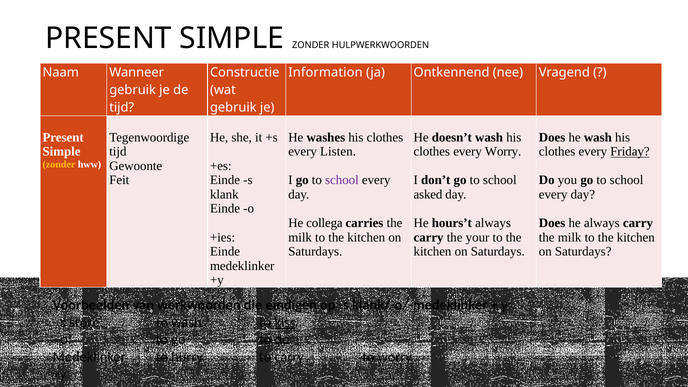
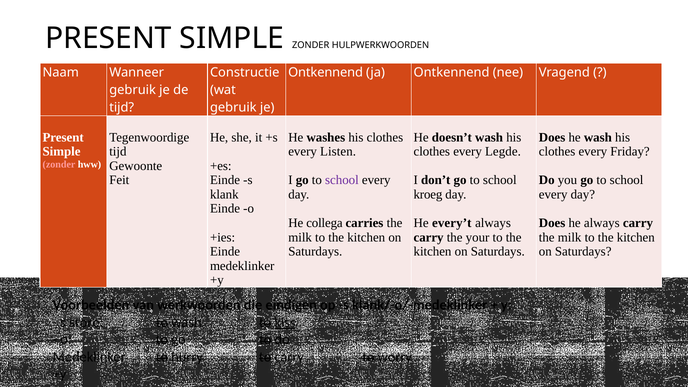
Information at (325, 73): Information -> Ontkennend
every Worry: Worry -> Legde
Friday underline: present -> none
zonder at (59, 164) colour: yellow -> pink
asked: asked -> kroeg
hours’t: hours’t -> every’t
